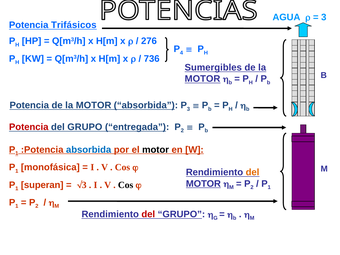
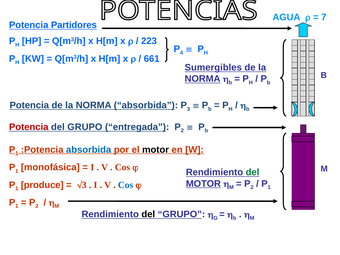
3 at (324, 17): 3 -> 7
Trifásicos: Trifásicos -> Partidores
276: 276 -> 223
736: 736 -> 661
MOTOR at (202, 79): MOTOR -> NORMA
Potencia de la MOTOR: MOTOR -> NORMA
del at (253, 172) colour: orange -> green
superan: superan -> produce
Cos at (126, 185) colour: black -> blue
del at (148, 214) colour: red -> black
